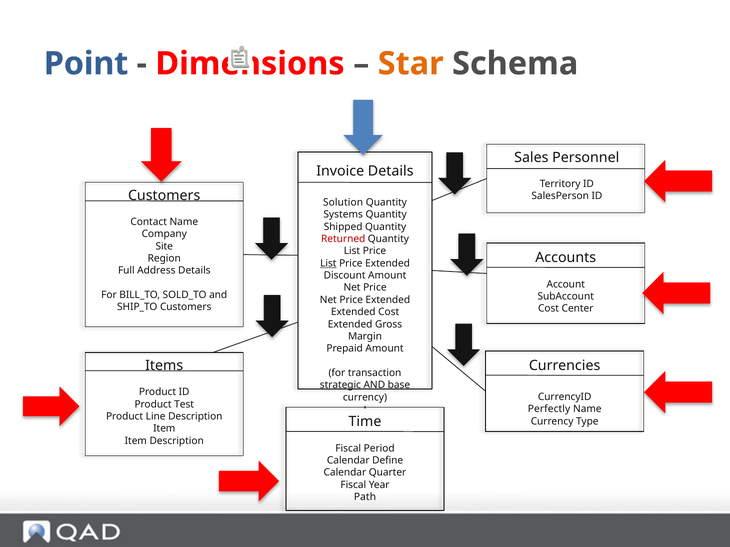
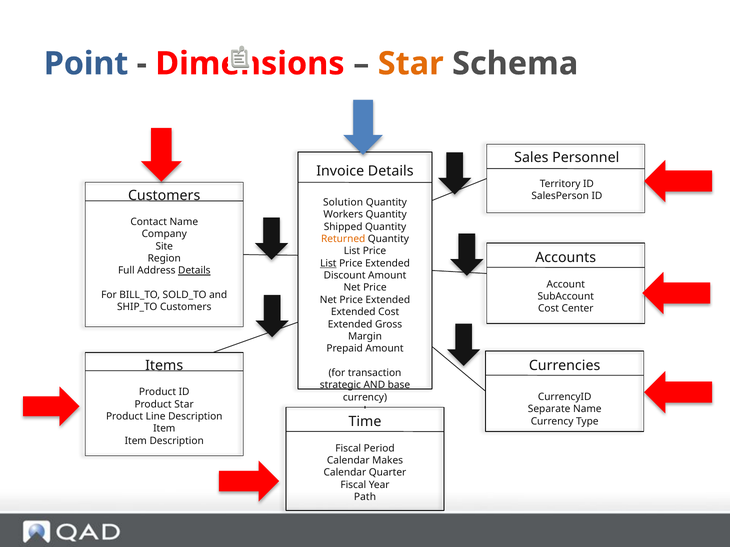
Systems: Systems -> Workers
Returned colour: red -> orange
Details at (194, 271) underline: none -> present
Product Test: Test -> Star
Perfectly: Perfectly -> Separate
Define: Define -> Makes
